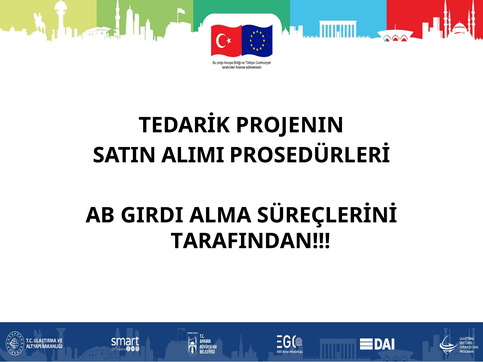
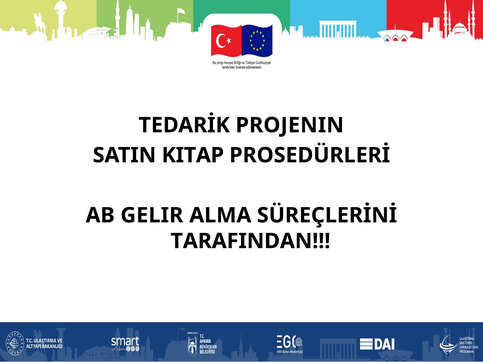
ALIMI: ALIMI -> KITAP
GIRDI: GIRDI -> GELIR
